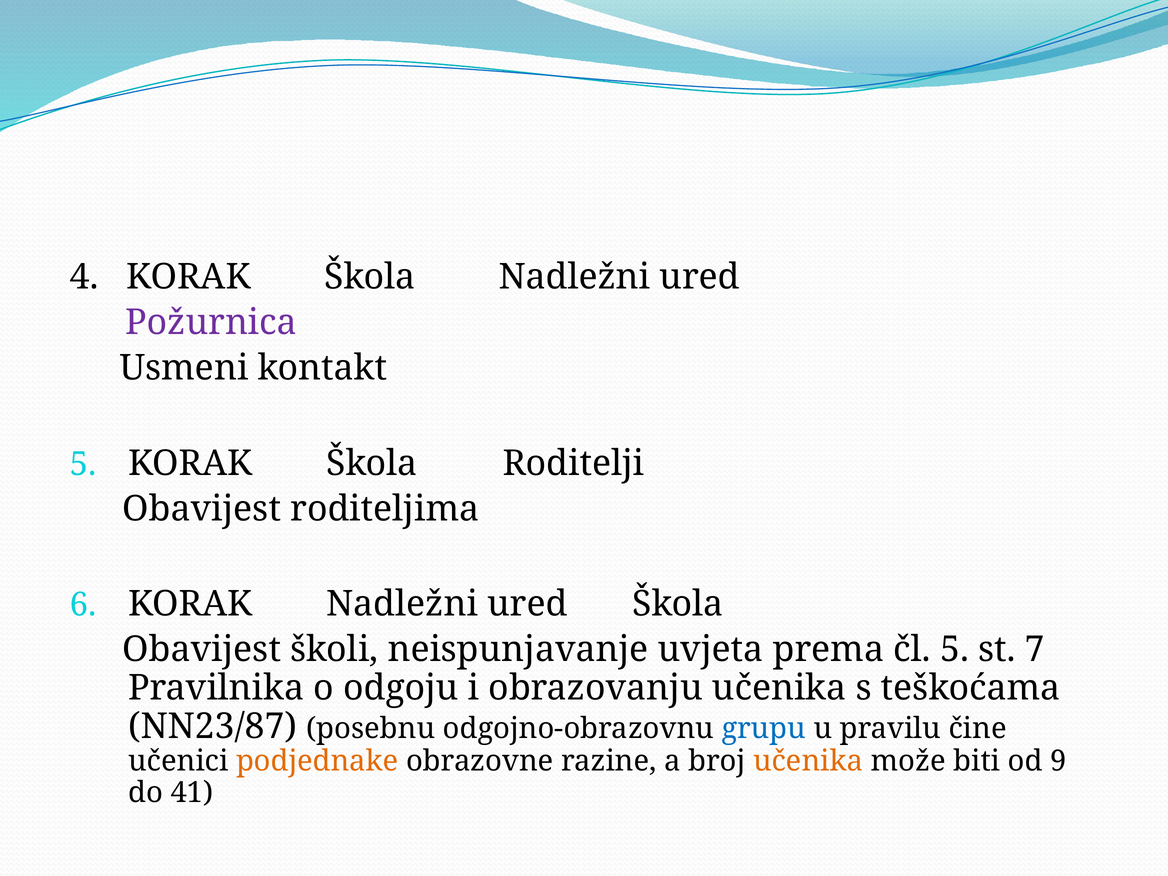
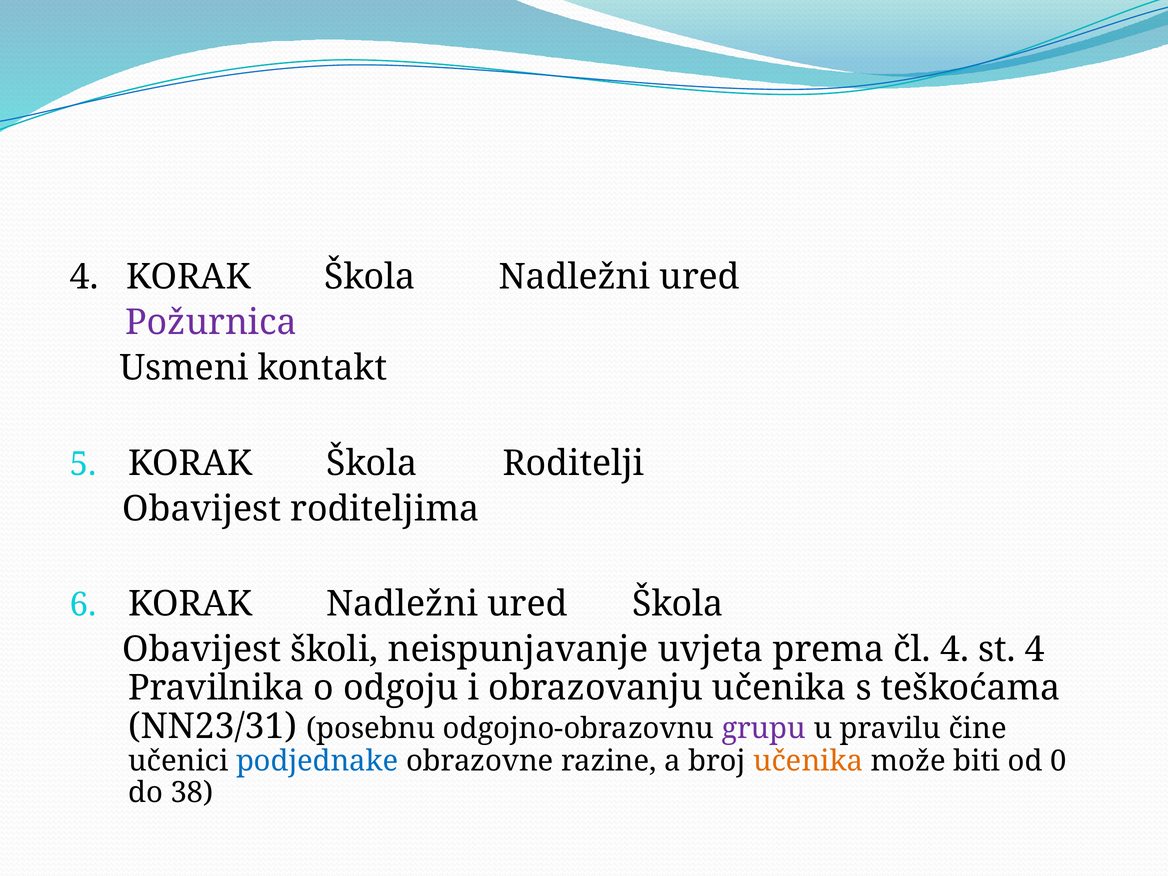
čl 5: 5 -> 4
st 7: 7 -> 4
NN23/87: NN23/87 -> NN23/31
grupu colour: blue -> purple
podjednake colour: orange -> blue
9: 9 -> 0
41: 41 -> 38
